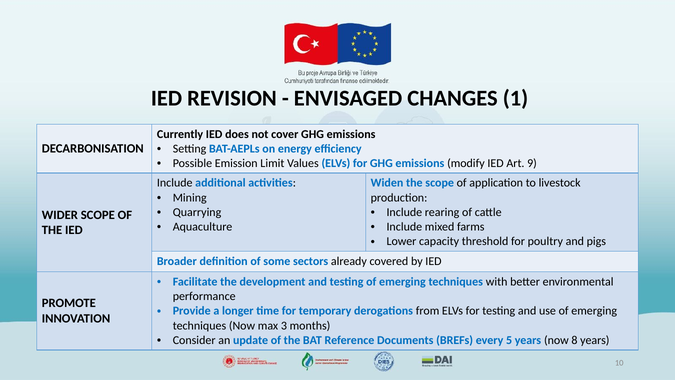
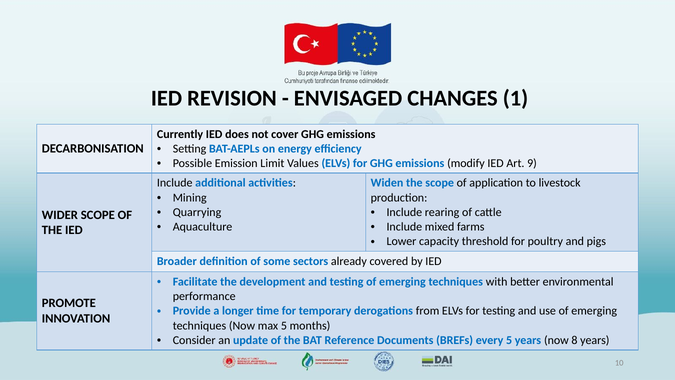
max 3: 3 -> 5
